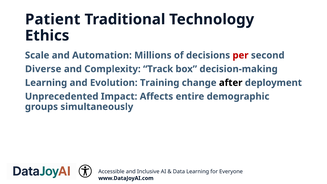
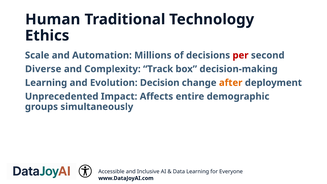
Patient: Patient -> Human
Training: Training -> Decision
after colour: black -> orange
